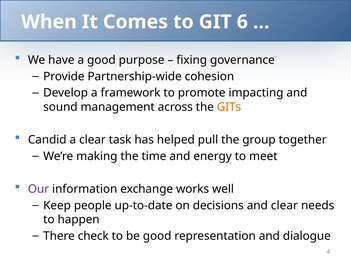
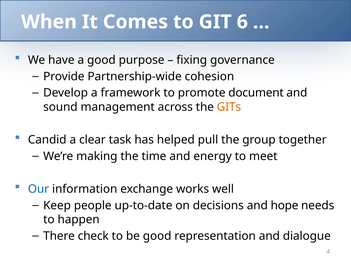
impacting: impacting -> document
Our colour: purple -> blue
and clear: clear -> hope
